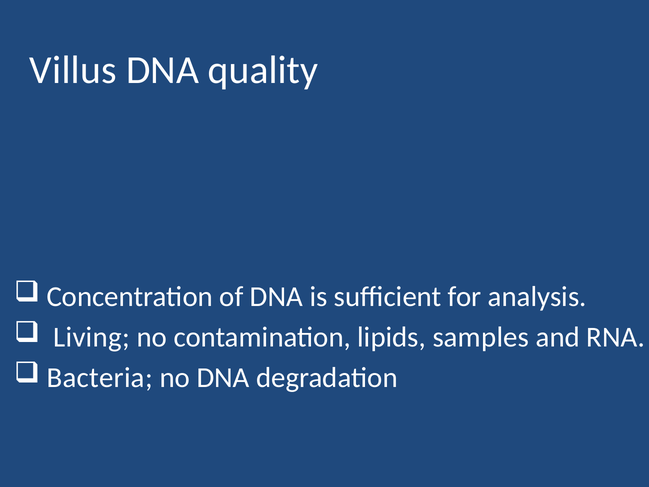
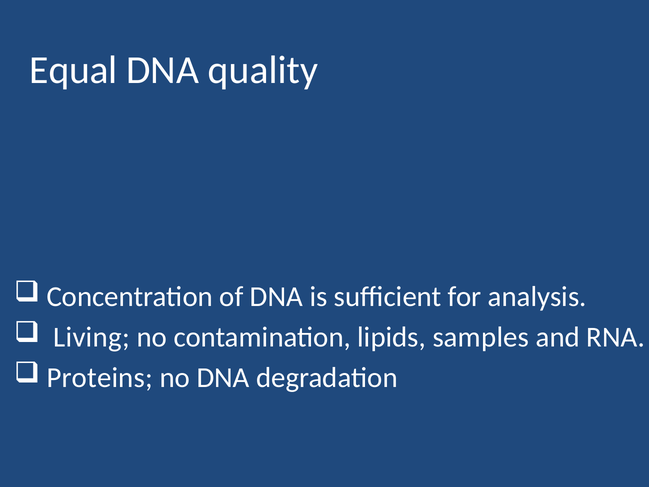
Villus: Villus -> Equal
Bacteria: Bacteria -> Proteins
